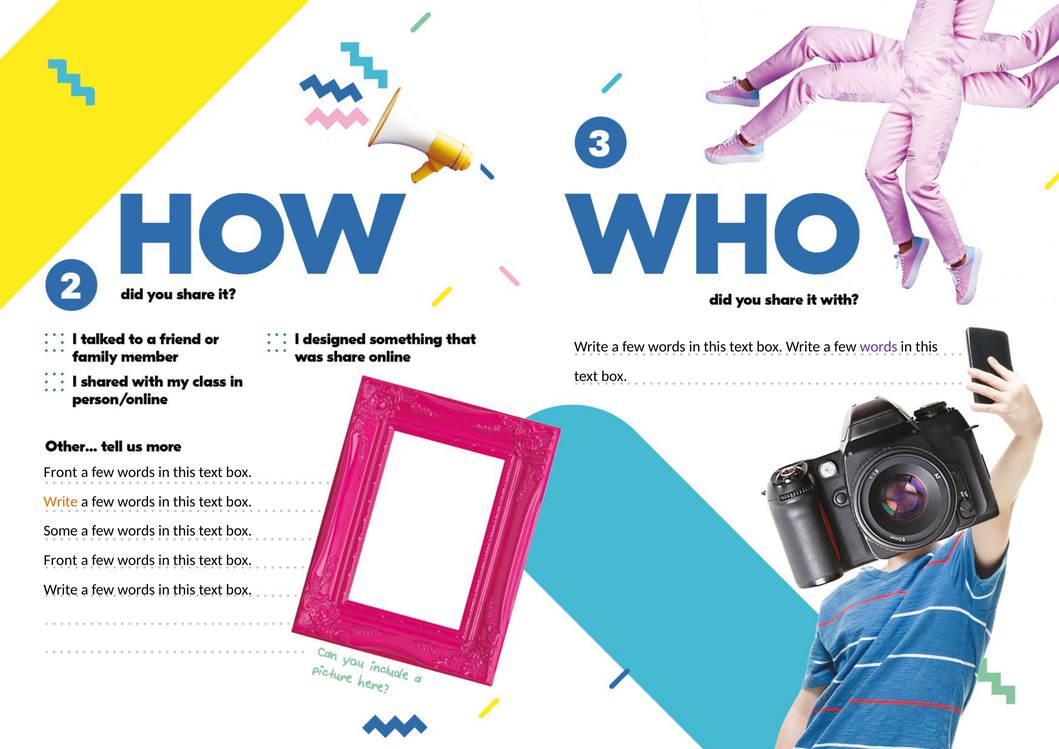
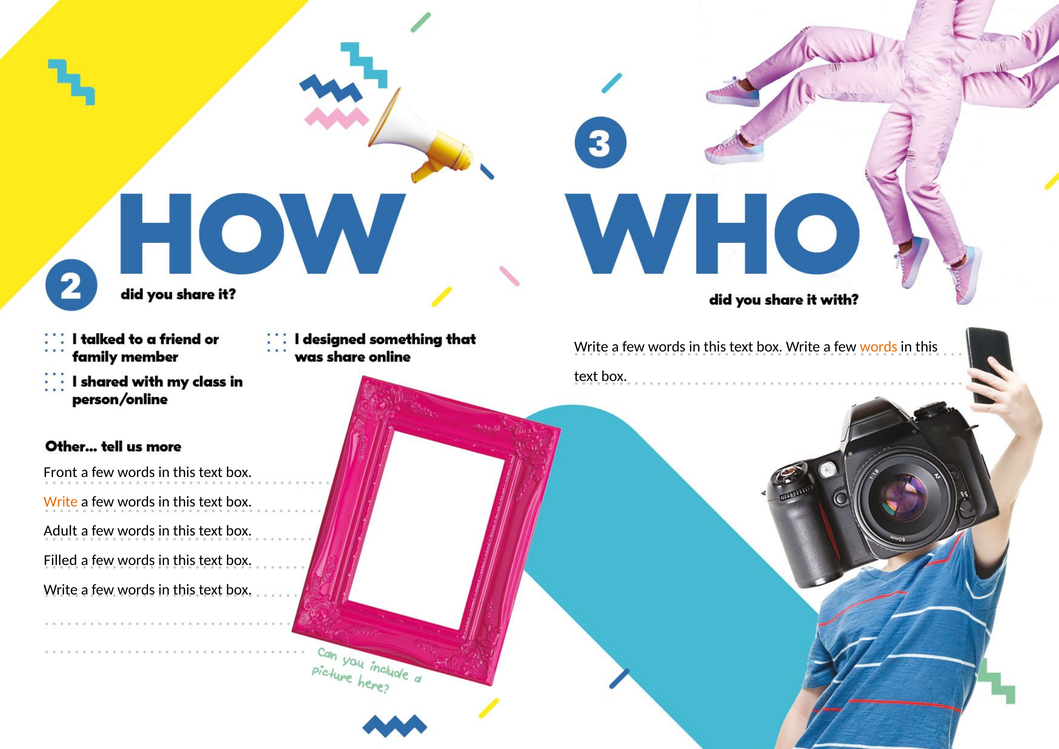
words at (879, 347) colour: purple -> orange
Some: Some -> Adult
Front at (61, 560): Front -> Filled
